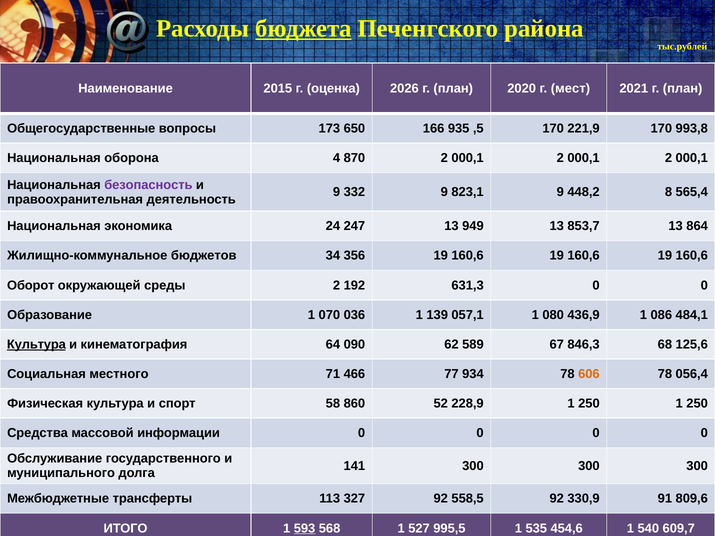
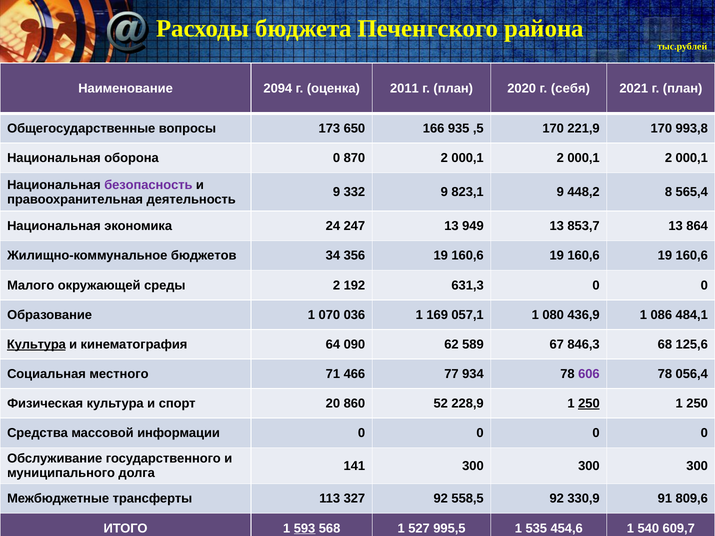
бюджета underline: present -> none
2015: 2015 -> 2094
2026: 2026 -> 2011
мест: мест -> себя
оборона 4: 4 -> 0
Оборот: Оборот -> Малого
139: 139 -> 169
606 colour: orange -> purple
58: 58 -> 20
250 at (589, 404) underline: none -> present
